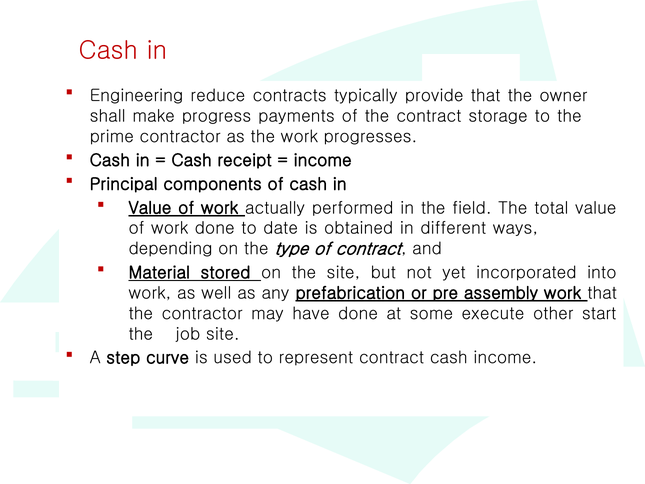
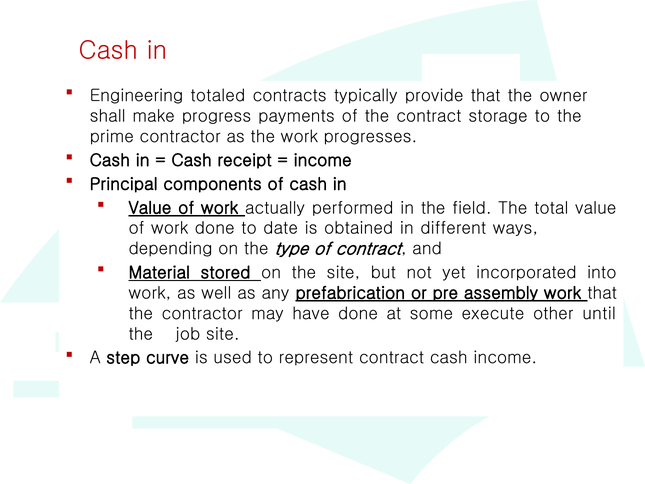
reduce: reduce -> totaled
start: start -> until
